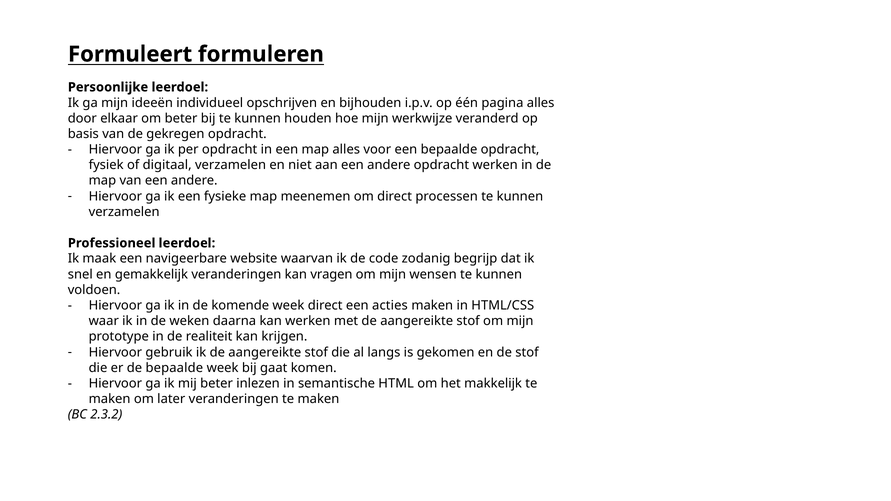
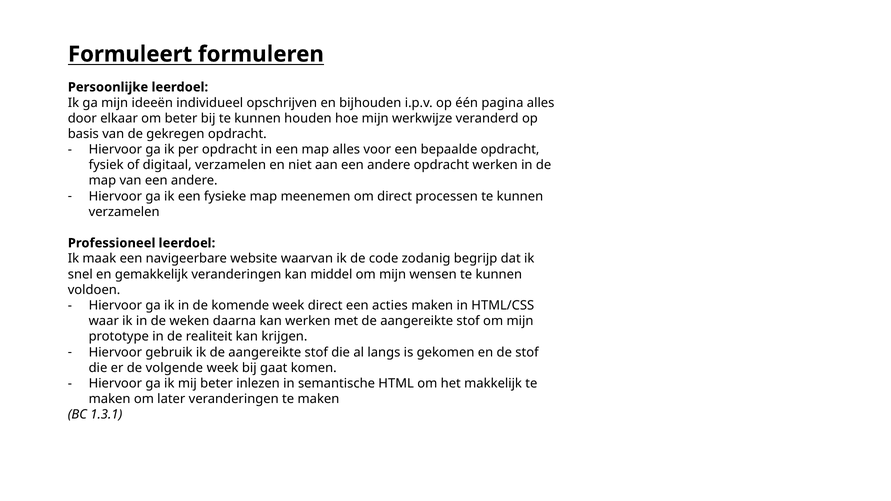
vragen: vragen -> middel
de bepaalde: bepaalde -> volgende
2.3.2: 2.3.2 -> 1.3.1
